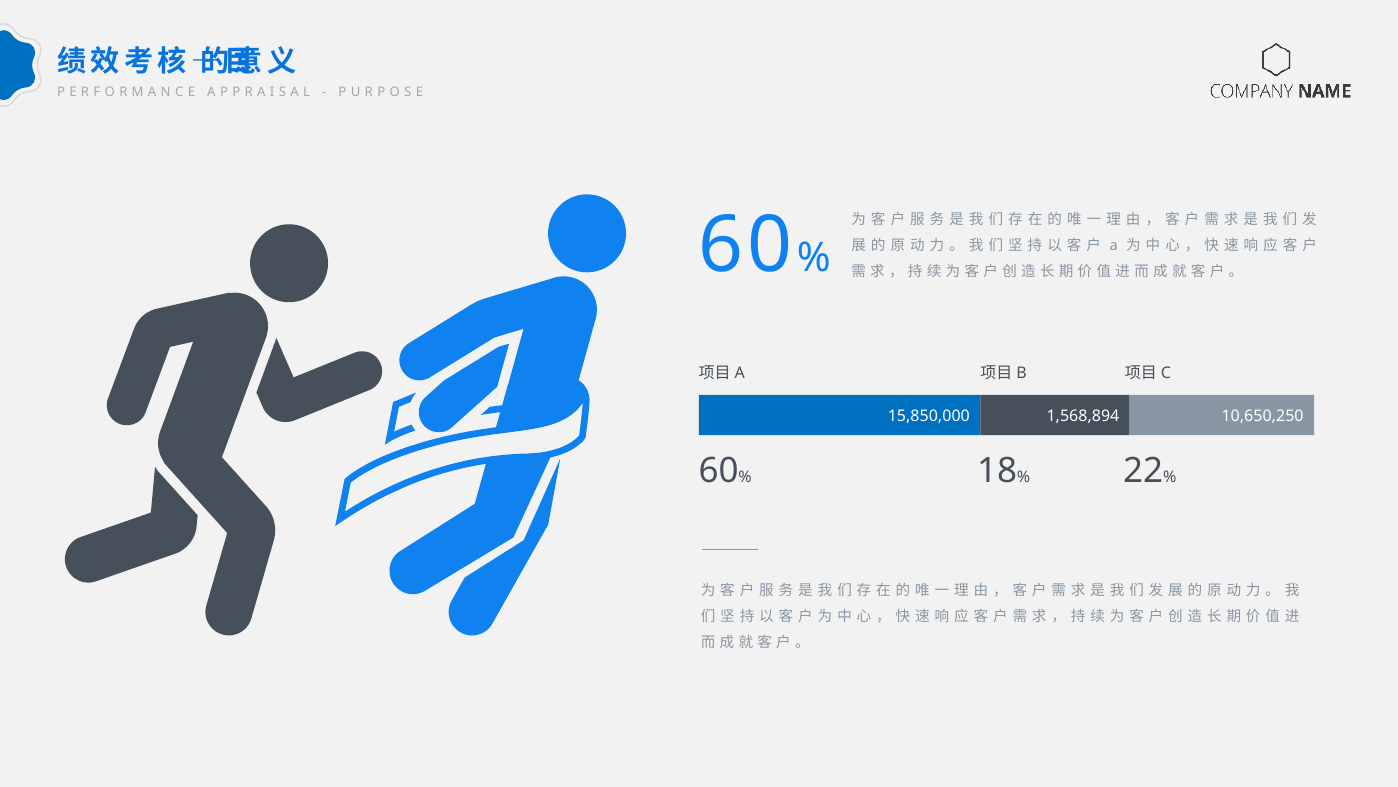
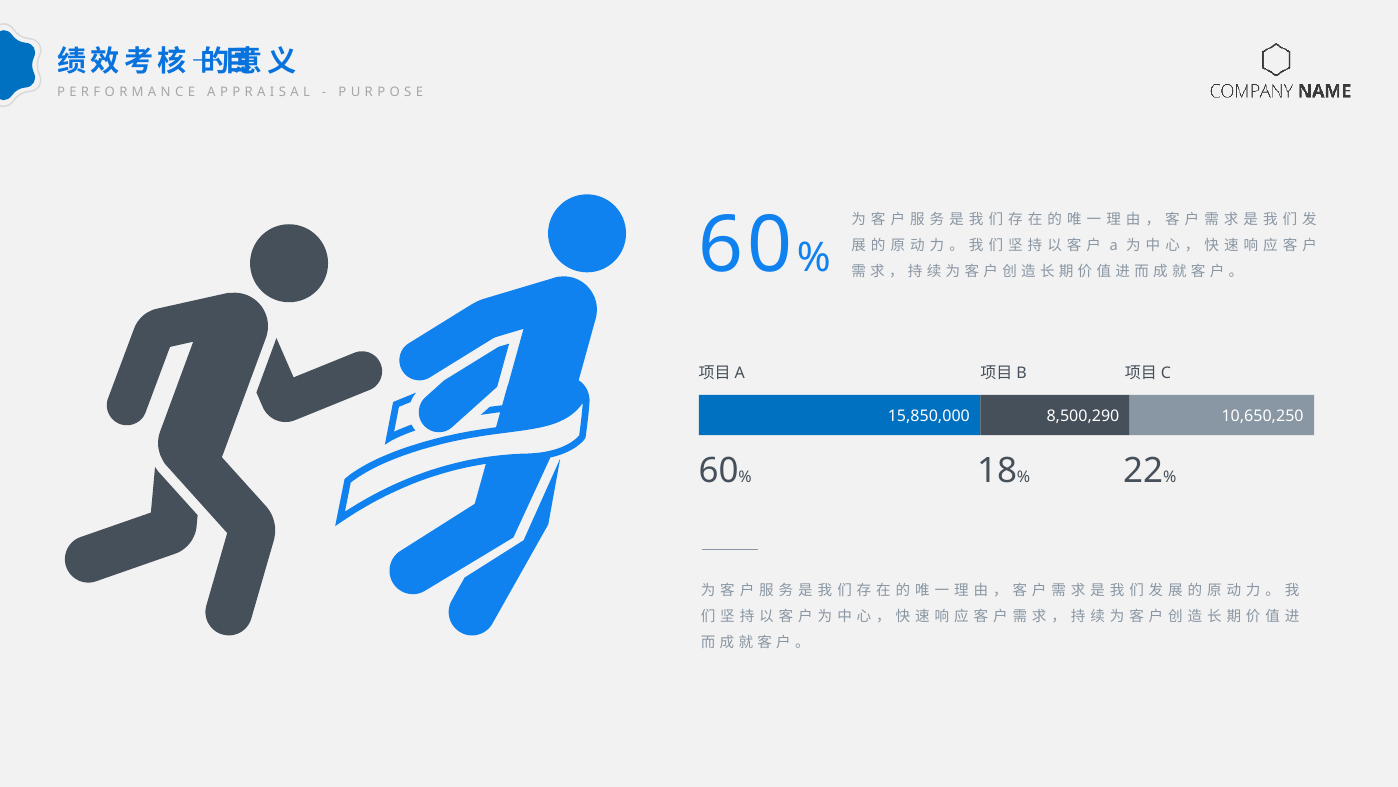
1,568,894: 1,568,894 -> 8,500,290
